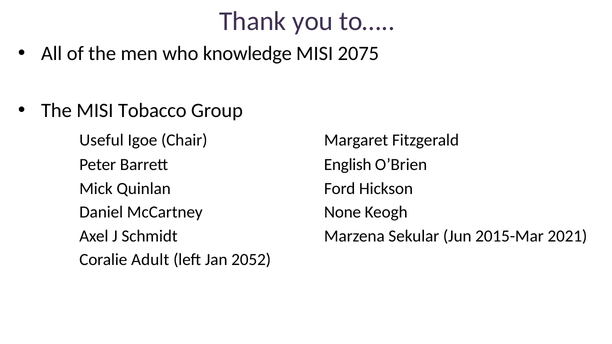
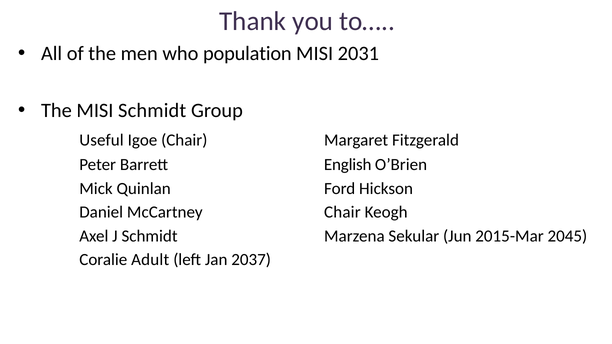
knowledge: knowledge -> population
2075: 2075 -> 2031
MISI Tobacco: Tobacco -> Schmidt
McCartney None: None -> Chair
2021: 2021 -> 2045
2052: 2052 -> 2037
